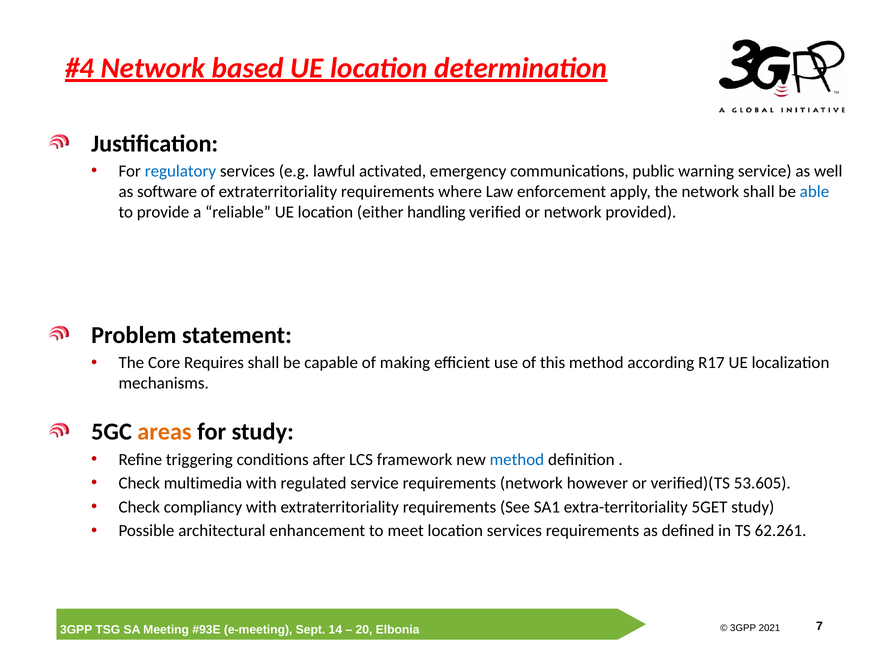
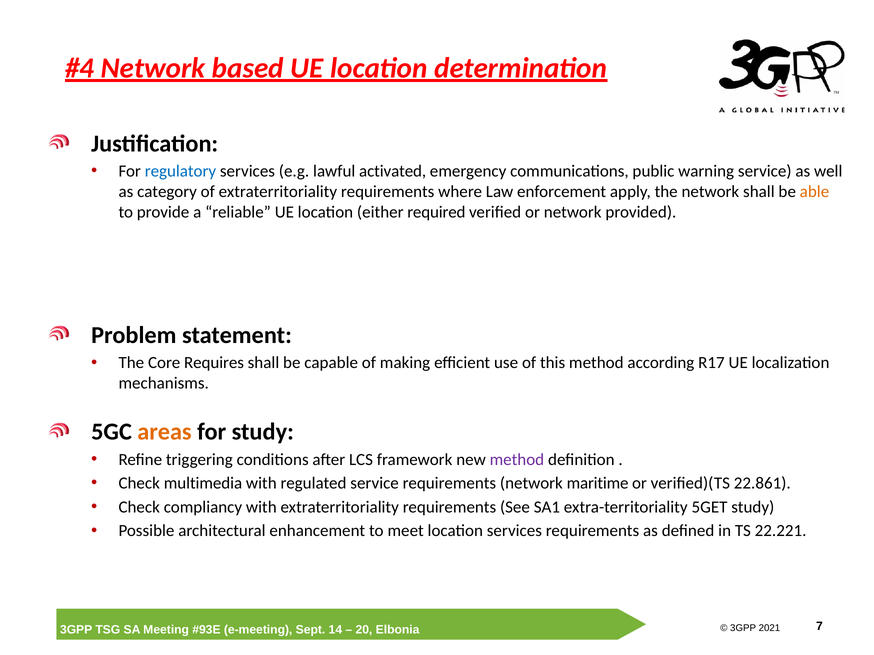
software: software -> category
able colour: blue -> orange
handling: handling -> required
method at (517, 460) colour: blue -> purple
however: however -> maritime
53.605: 53.605 -> 22.861
62.261: 62.261 -> 22.221
